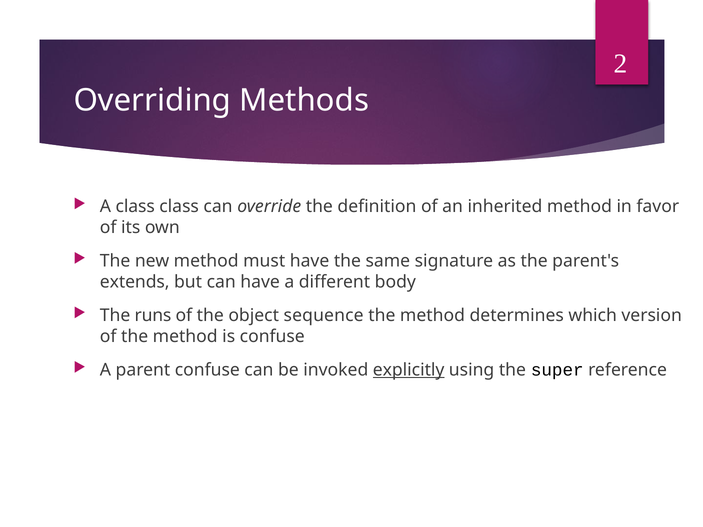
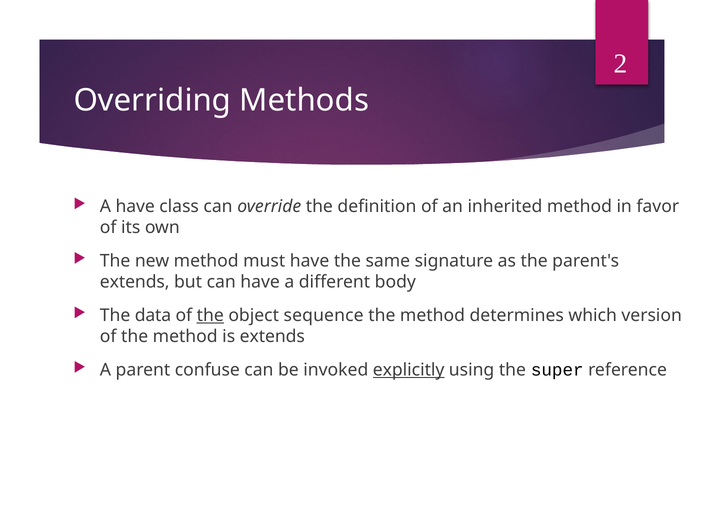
A class: class -> have
runs: runs -> data
the at (210, 316) underline: none -> present
is confuse: confuse -> extends
